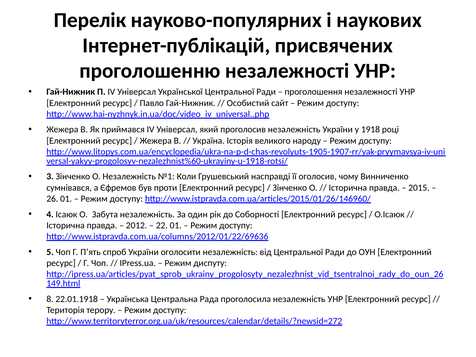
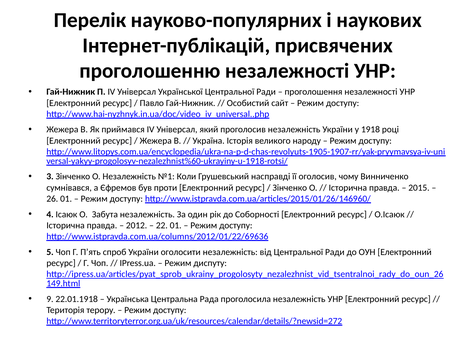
8: 8 -> 9
